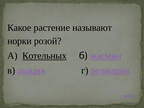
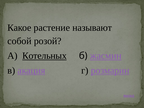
норки: норки -> собой
